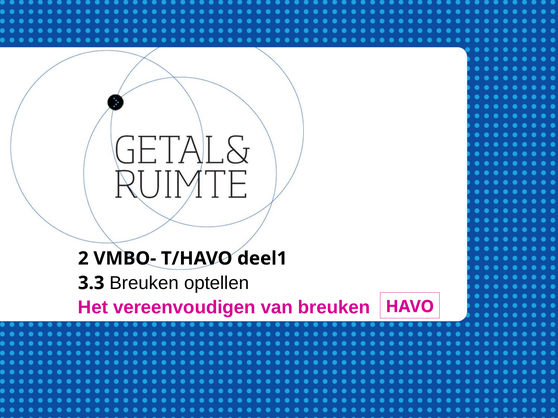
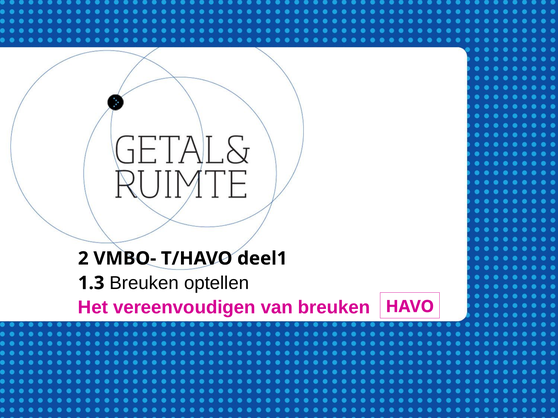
3.3: 3.3 -> 1.3
